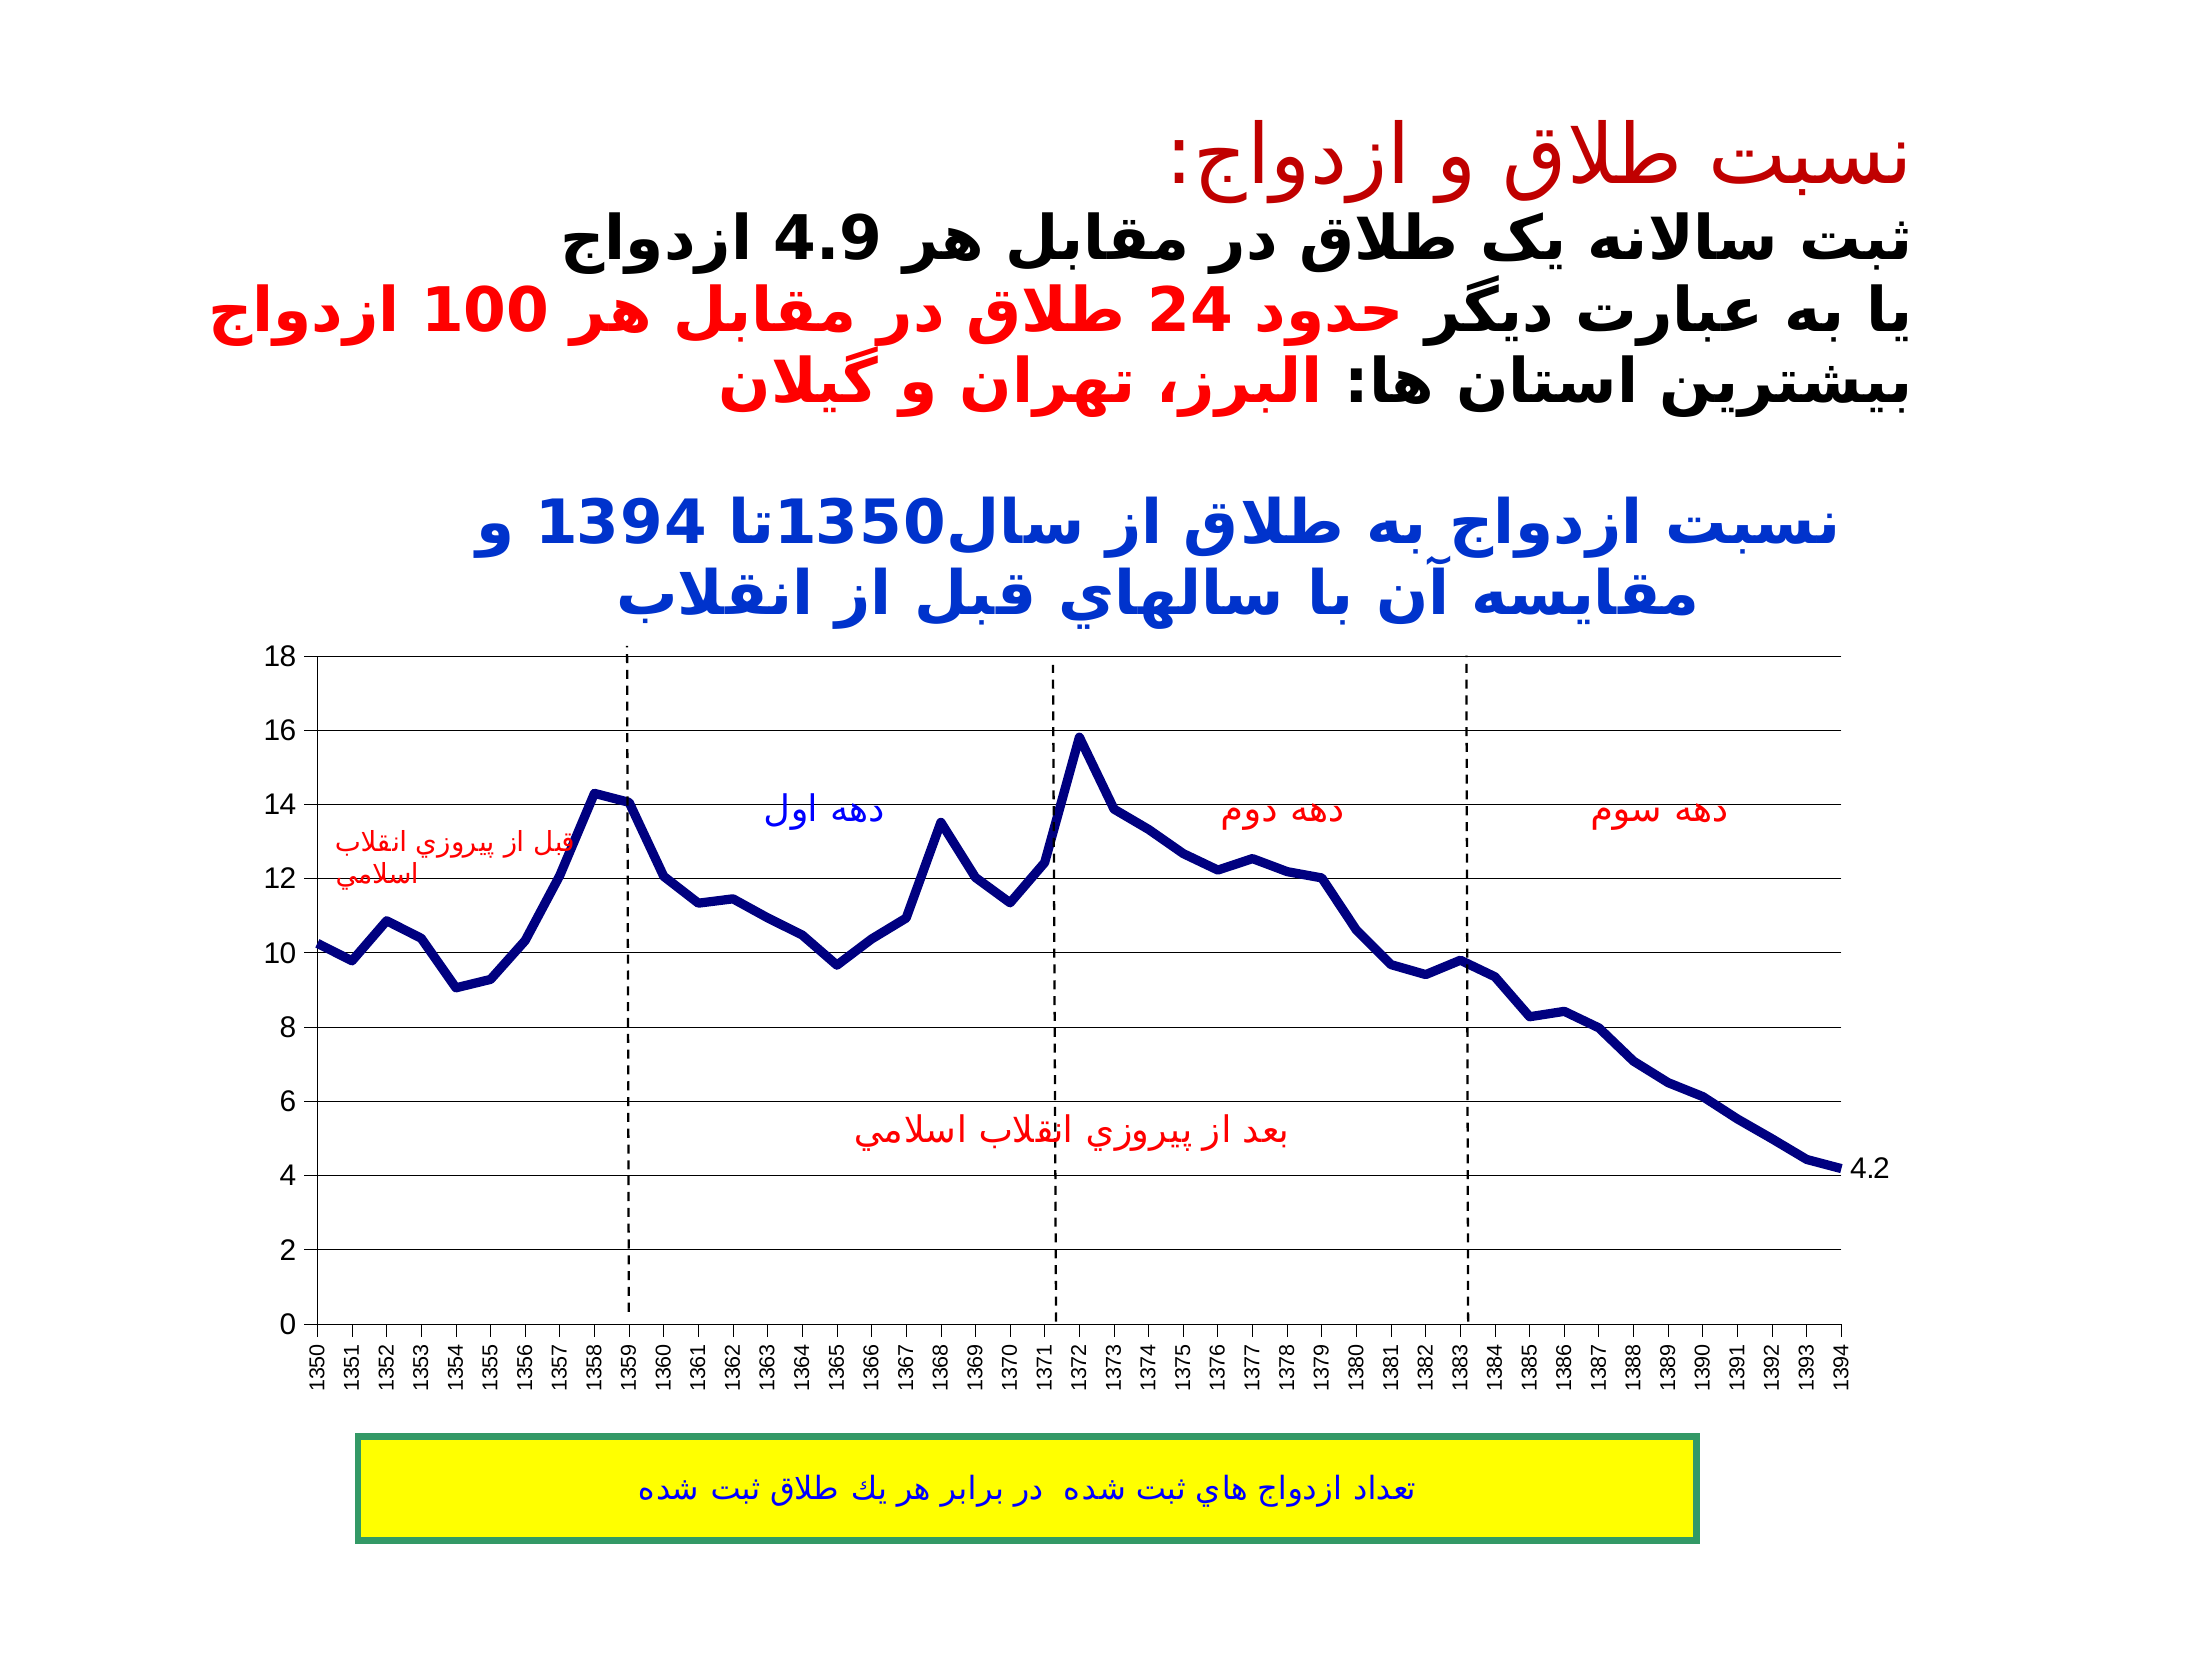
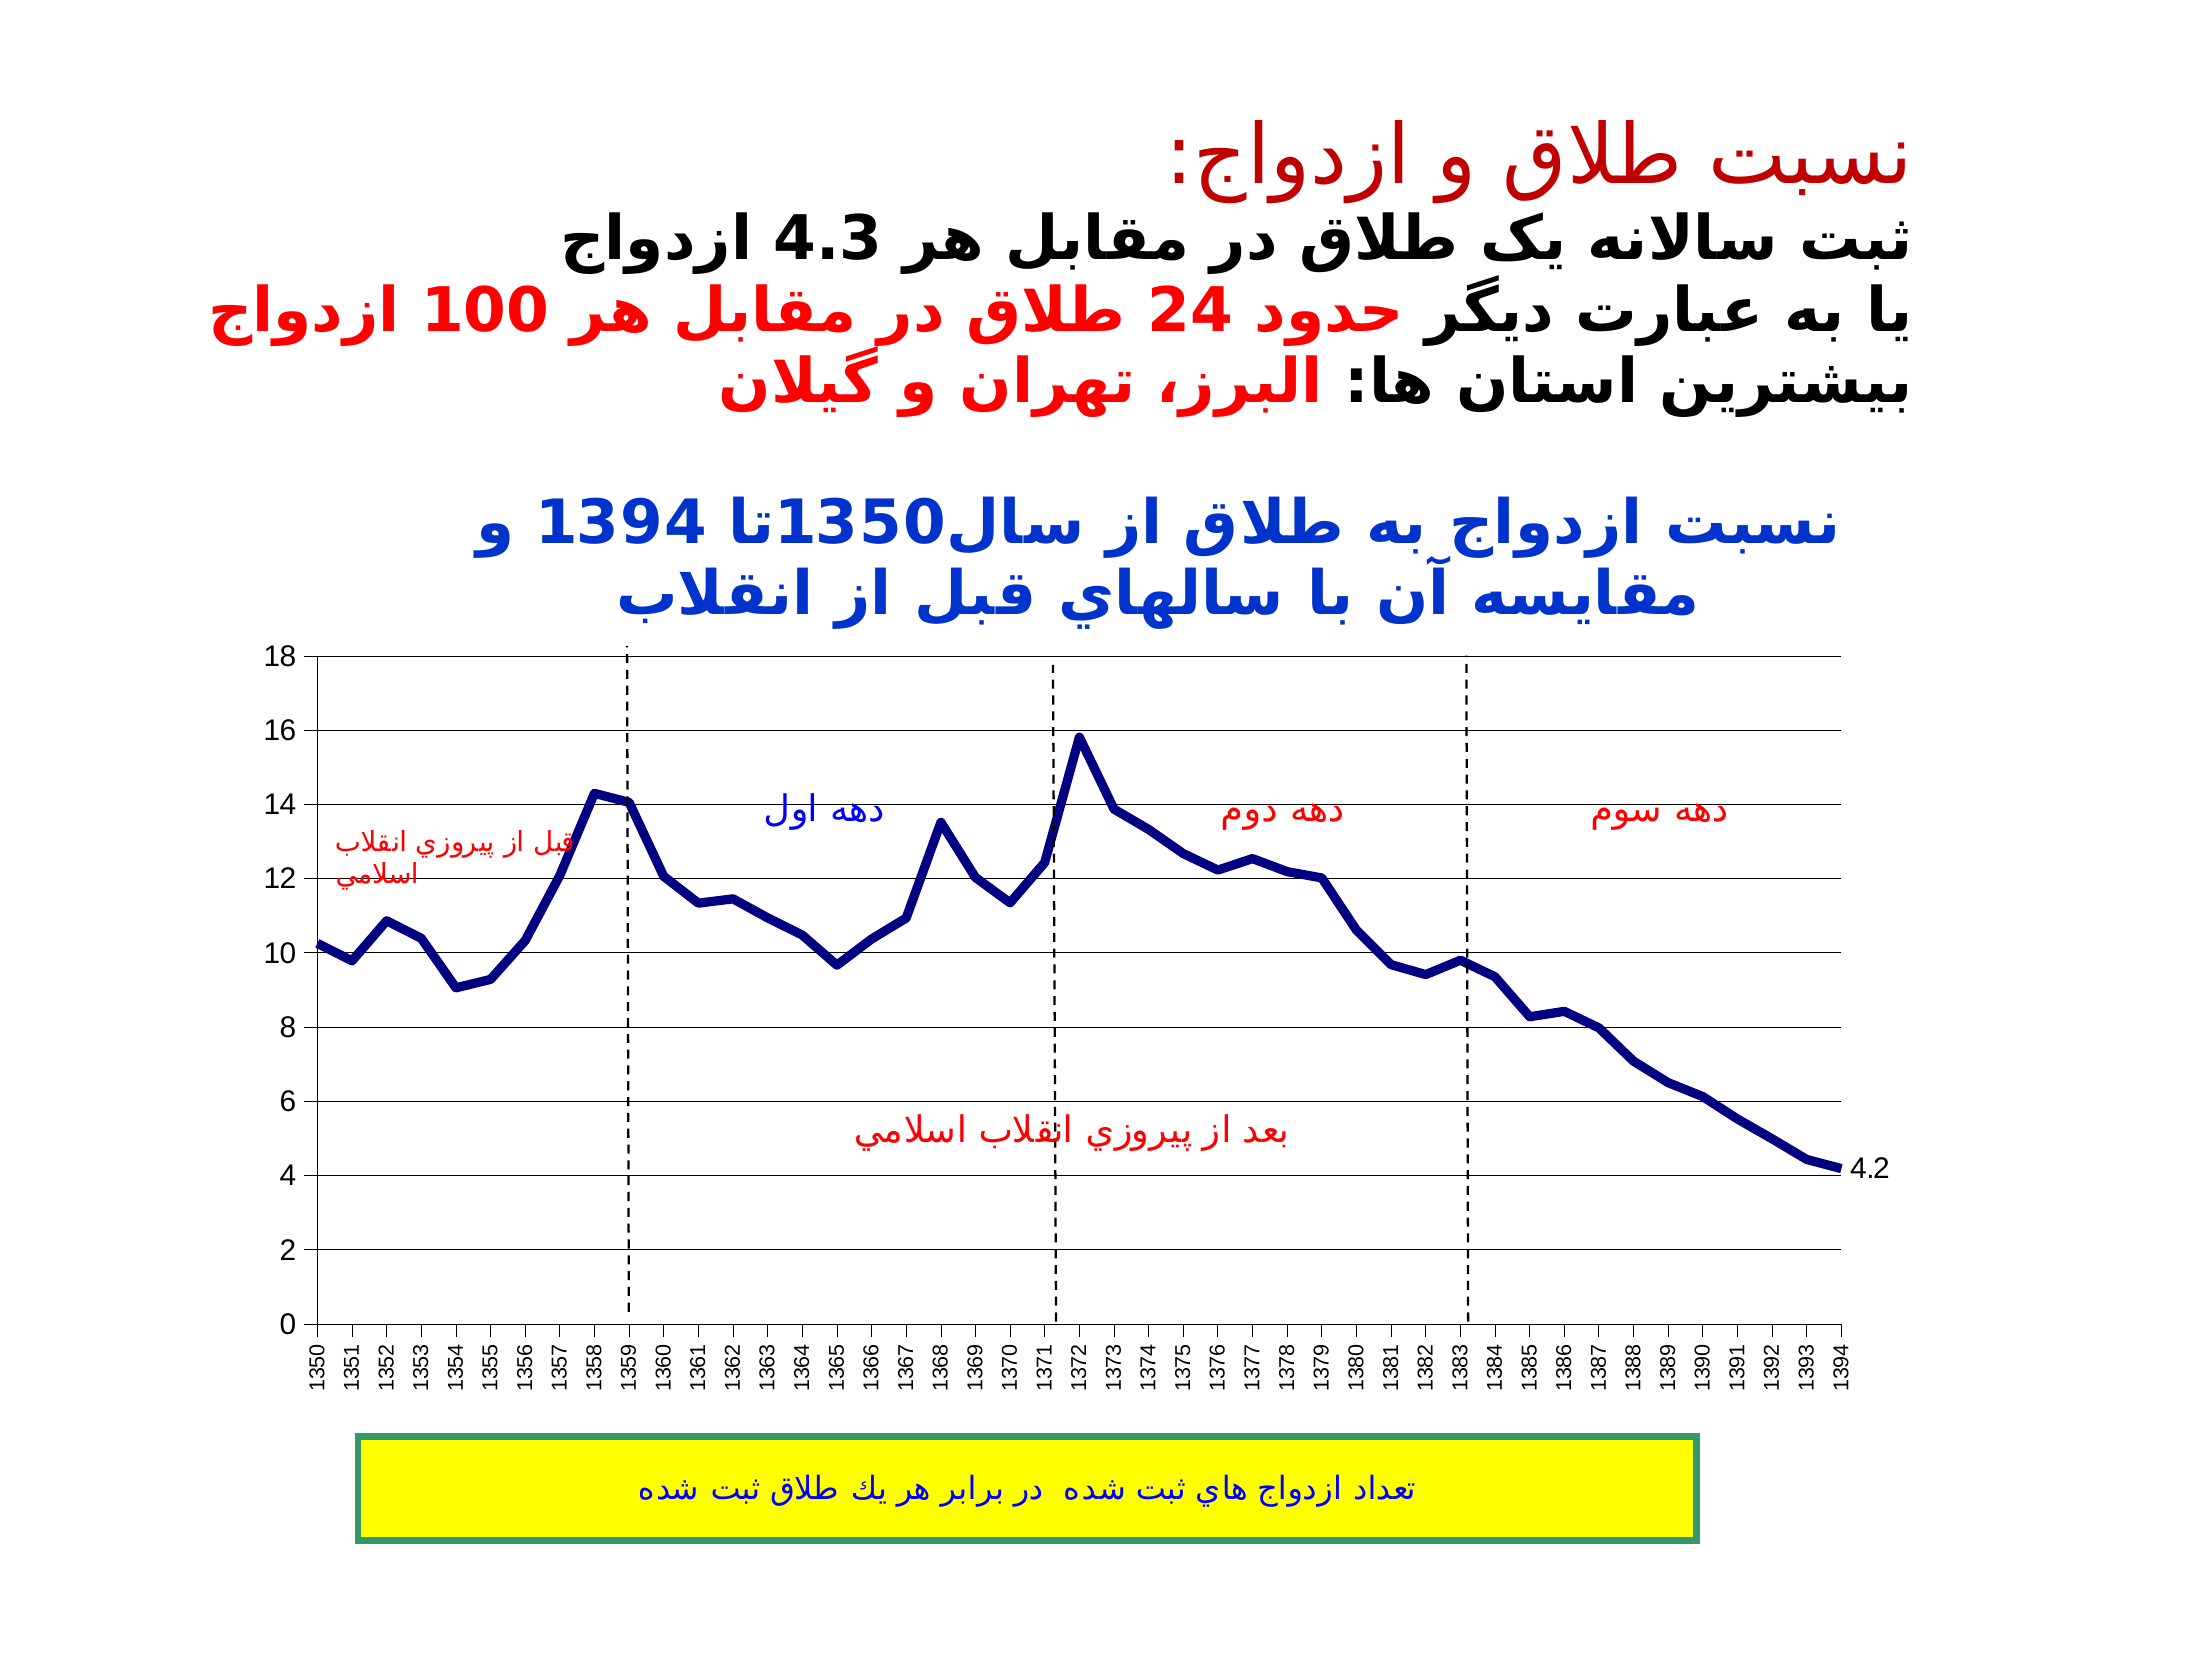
4.9: 4.9 -> 4.3
